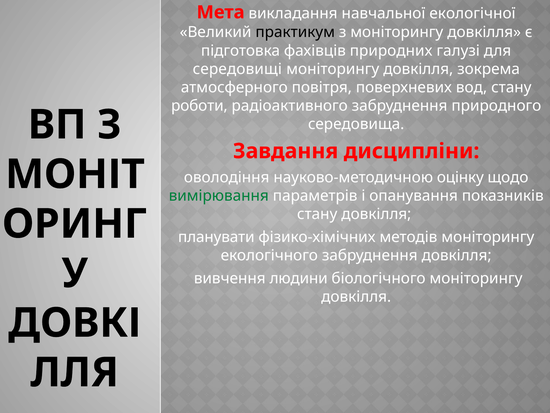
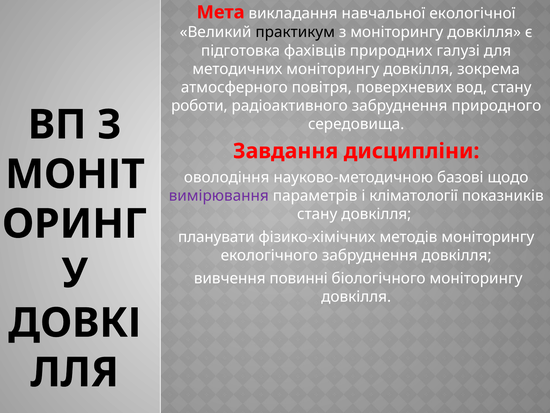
середовищі: середовищі -> методичних
оцінку: оцінку -> базові
вимірювання colour: green -> purple
опанування: опанування -> кліматології
людини: людини -> повинні
